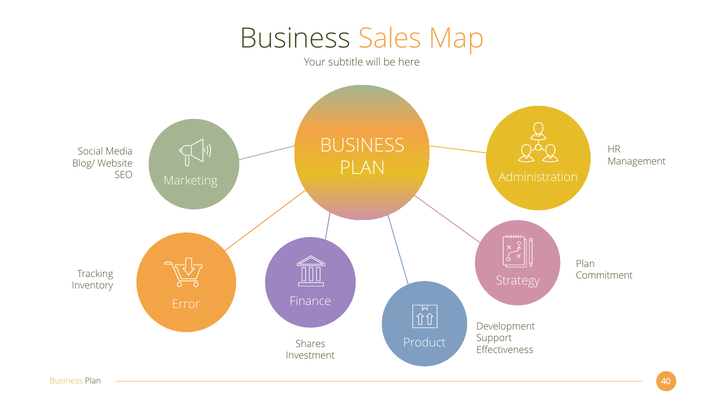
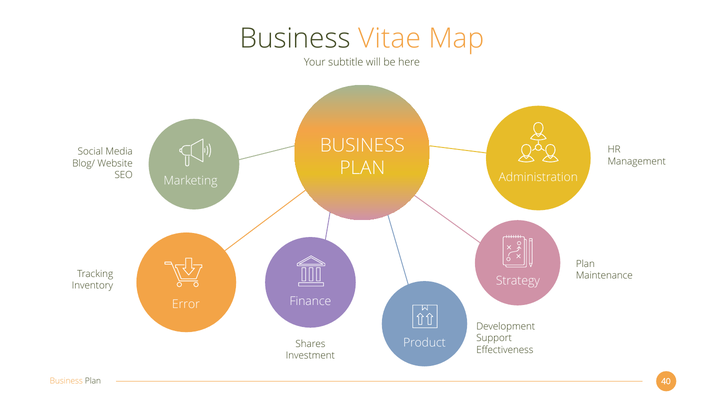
Sales: Sales -> Vitae
Commitment: Commitment -> Maintenance
